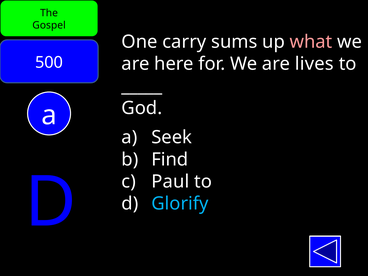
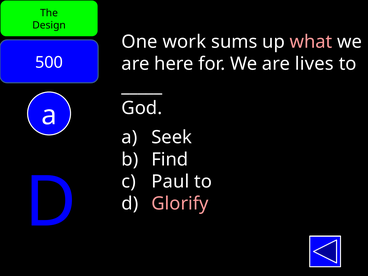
Gospel: Gospel -> Design
carry: carry -> work
Glorify colour: light blue -> pink
